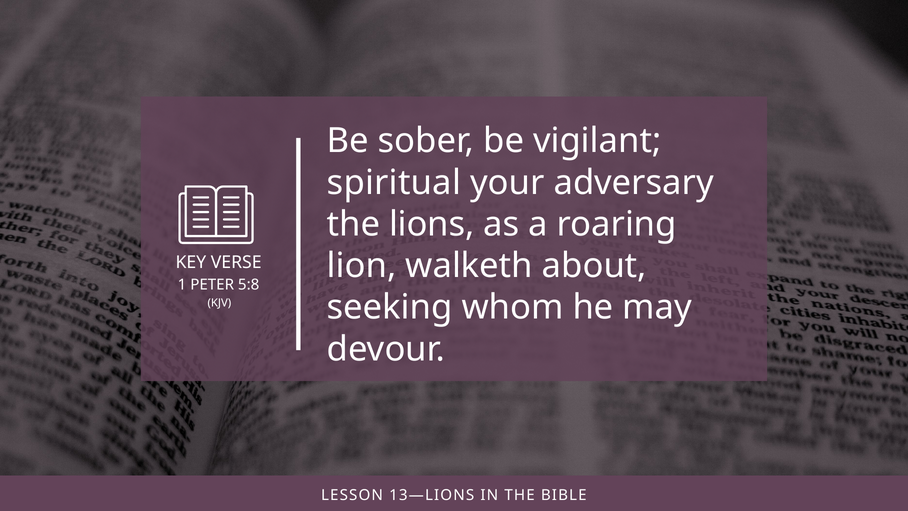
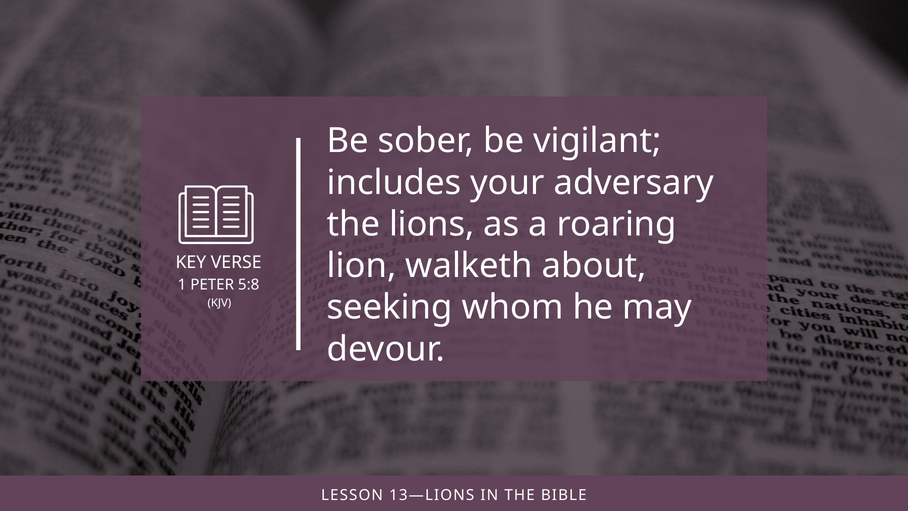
spiritual: spiritual -> includes
